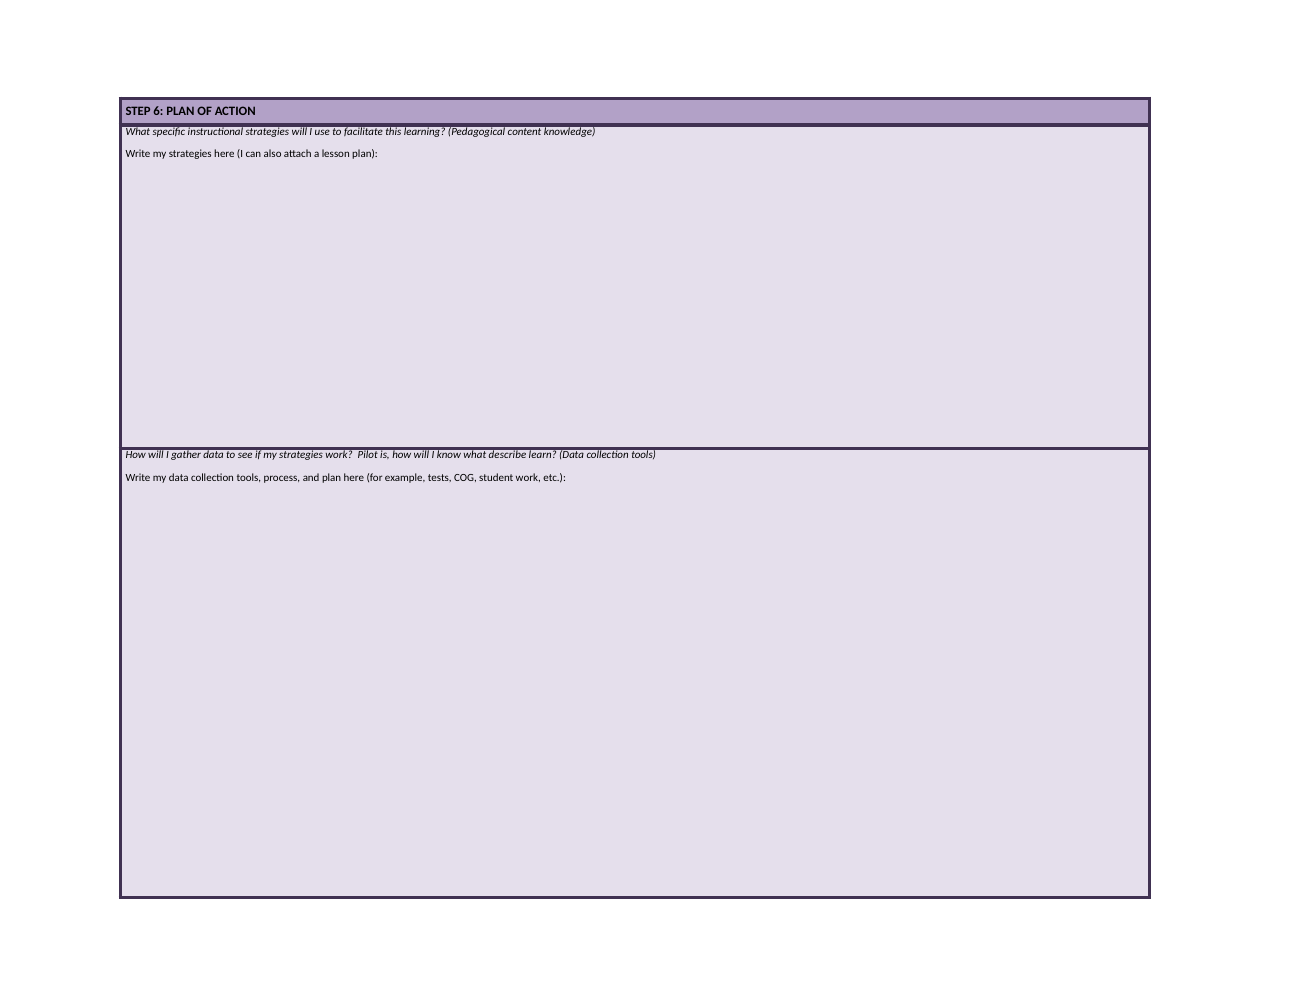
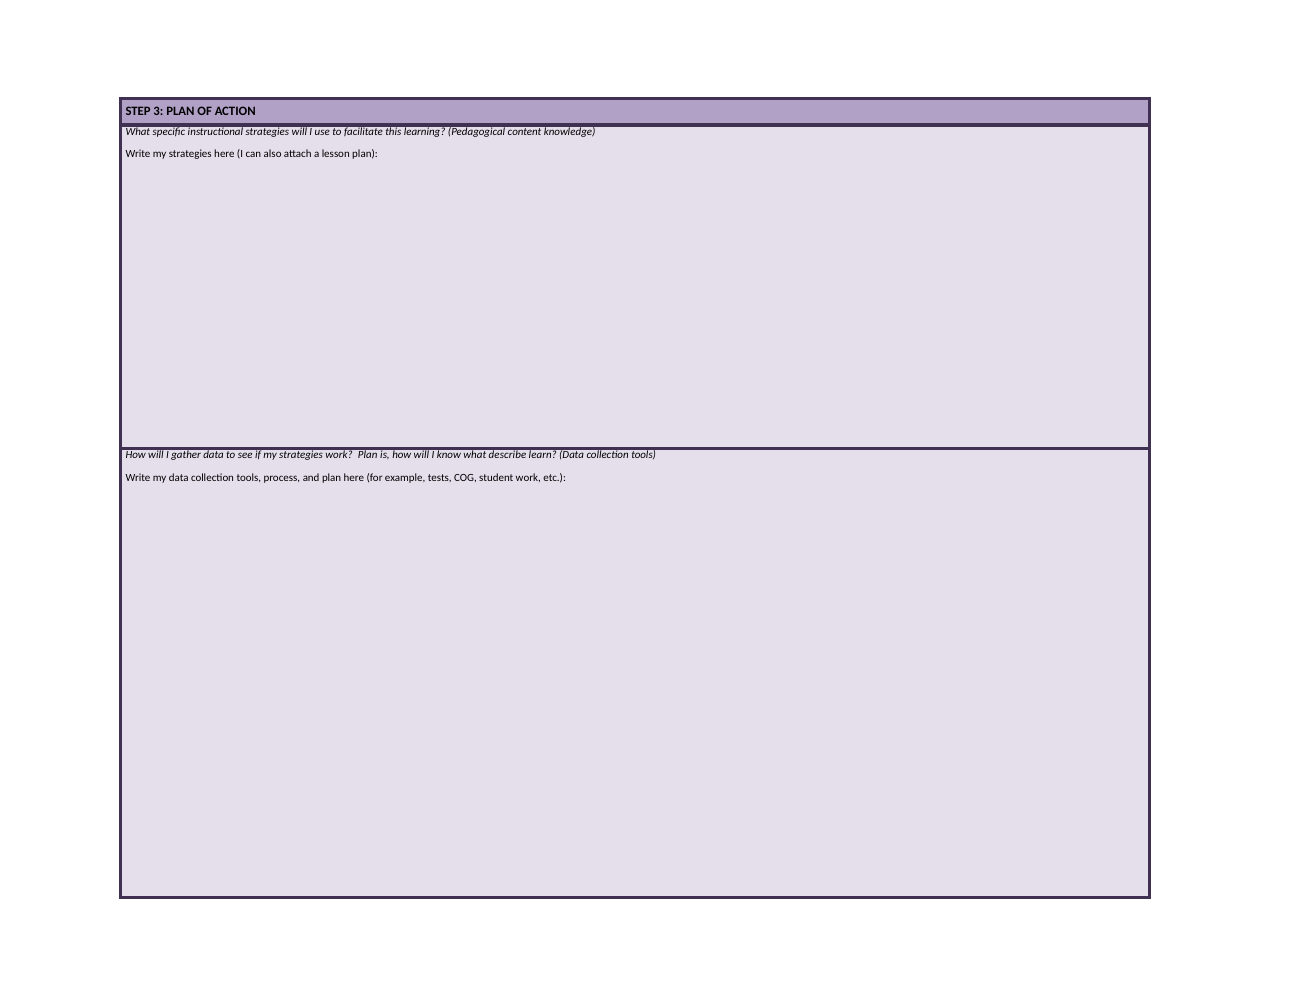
6: 6 -> 3
work Pilot: Pilot -> Plan
